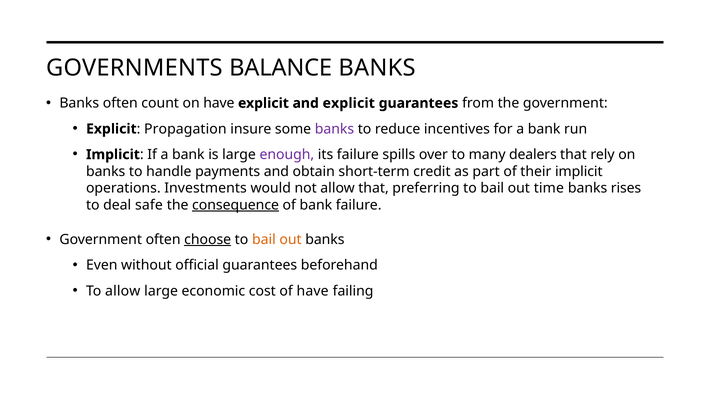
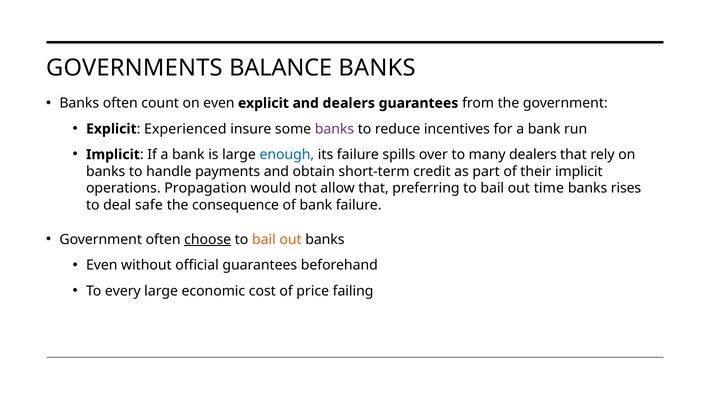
on have: have -> even
and explicit: explicit -> dealers
Propagation: Propagation -> Experienced
enough colour: purple -> blue
Investments: Investments -> Propagation
consequence underline: present -> none
To allow: allow -> every
of have: have -> price
